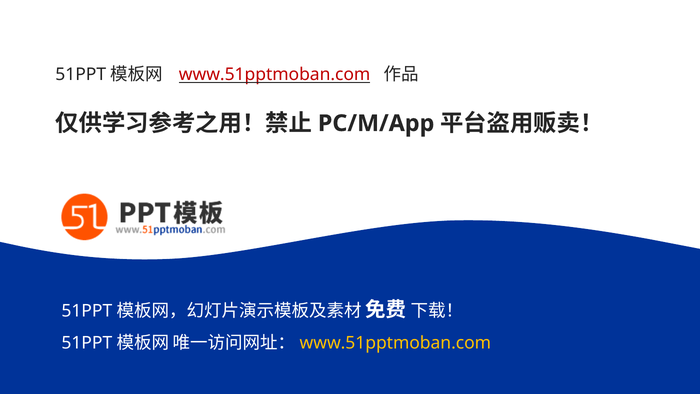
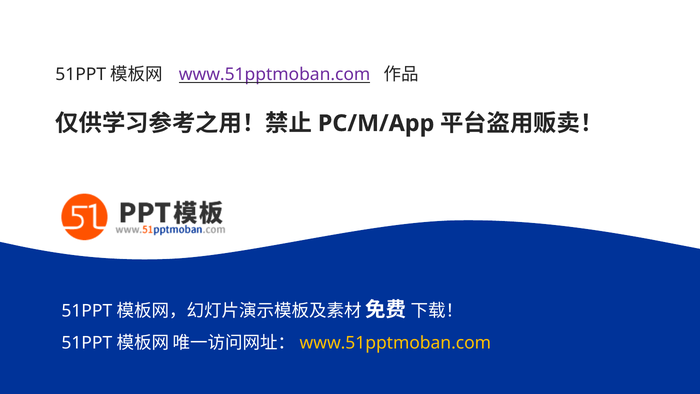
www.51pptmoban.com at (275, 74) colour: red -> purple
